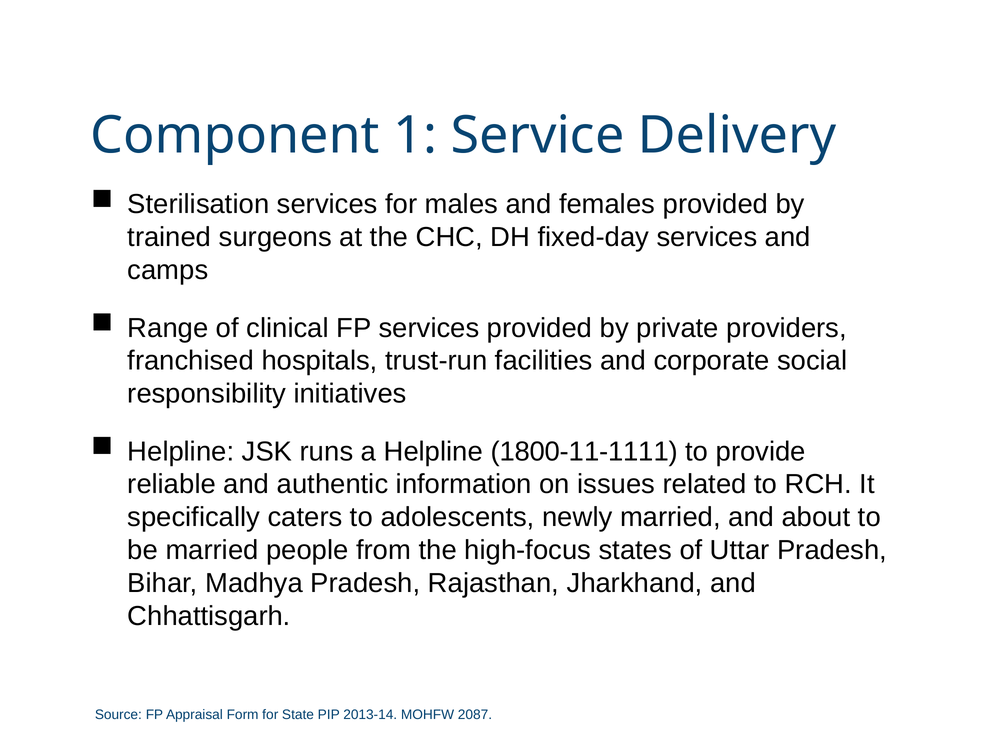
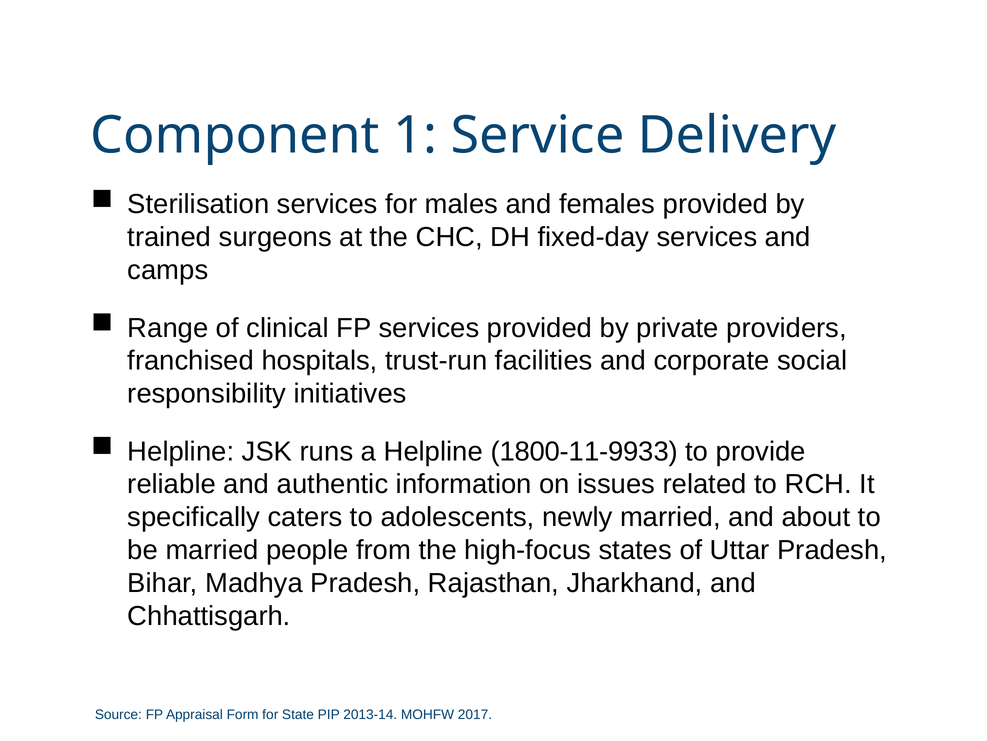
1800-11-1111: 1800-11-1111 -> 1800-11-9933
2087: 2087 -> 2017
